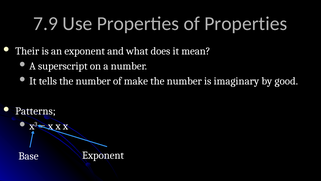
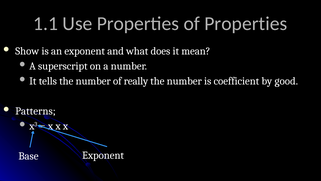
7.9: 7.9 -> 1.1
Their: Their -> Show
make: make -> really
imaginary: imaginary -> coefficient
